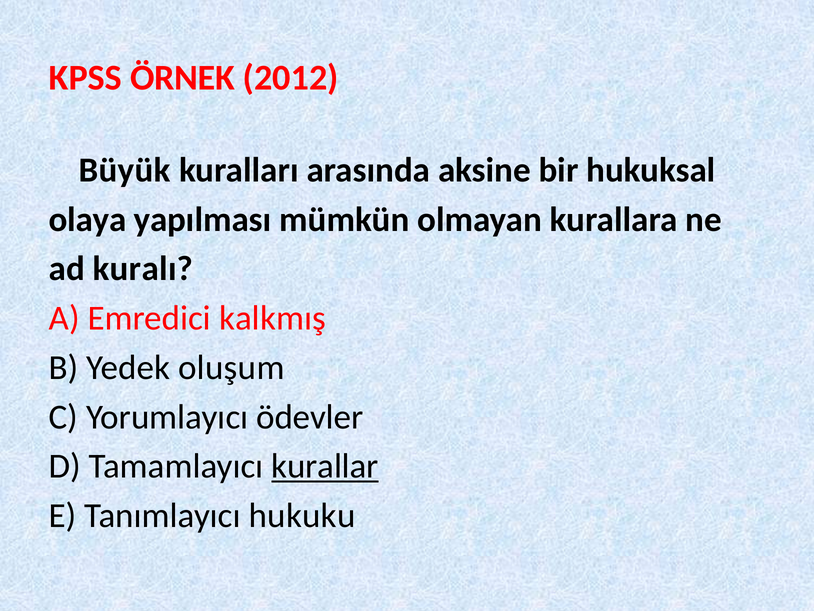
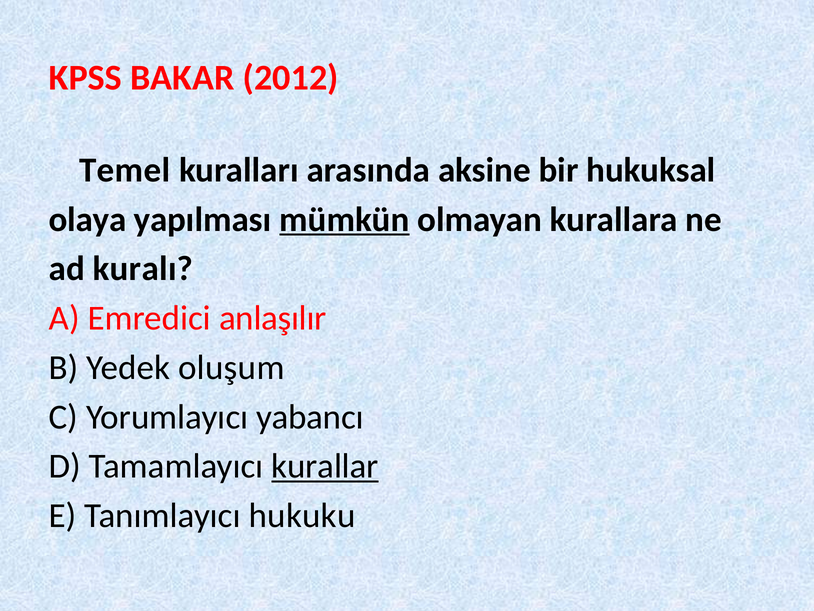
ÖRNEK: ÖRNEK -> BAKAR
Büyük: Büyük -> Temel
mümkün underline: none -> present
kalkmış: kalkmış -> anlaşılır
ödevler: ödevler -> yabancı
